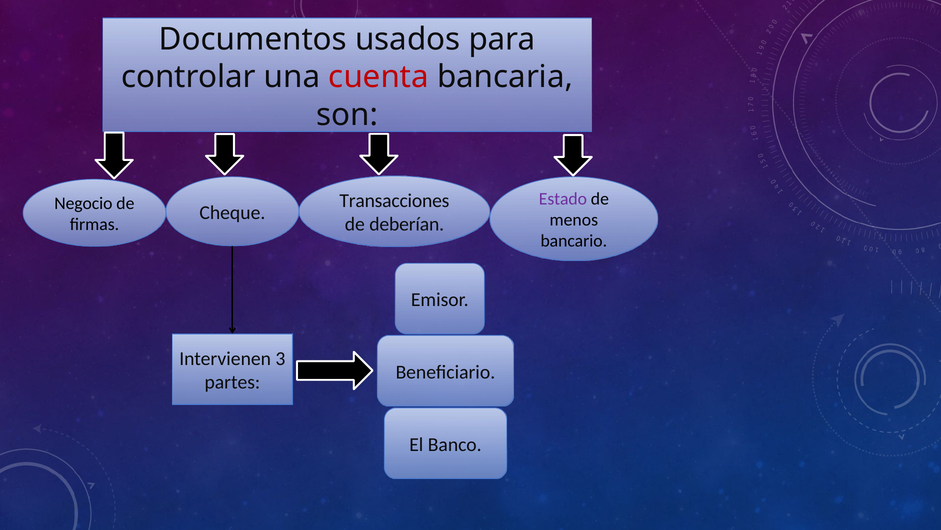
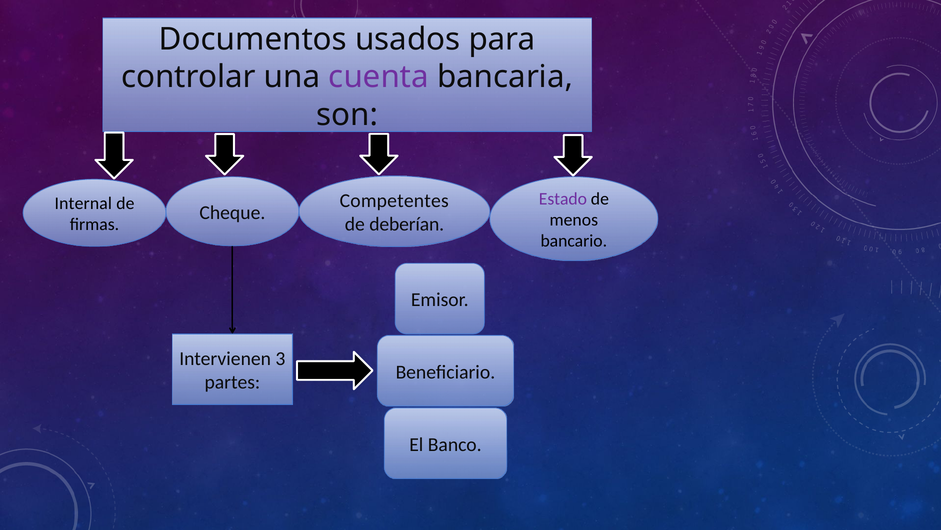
cuenta colour: red -> purple
Transacciones: Transacciones -> Competentes
Negocio: Negocio -> Internal
